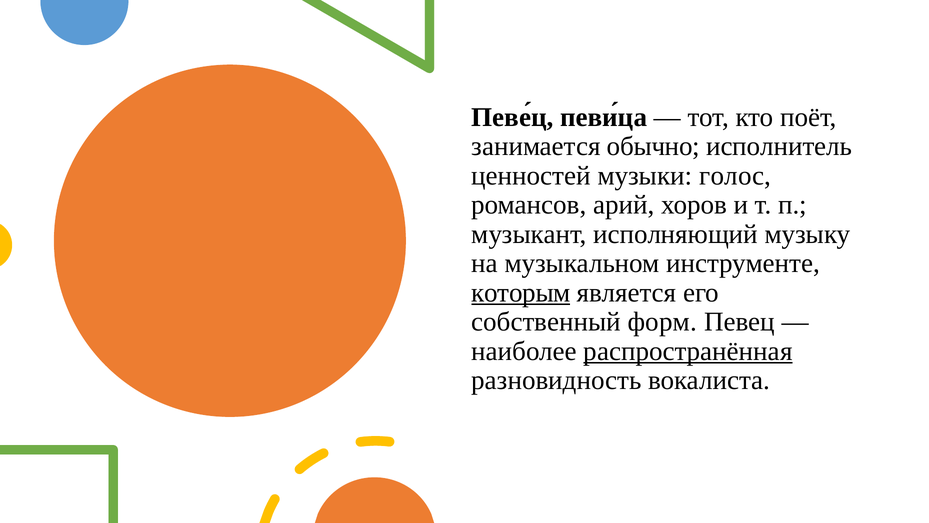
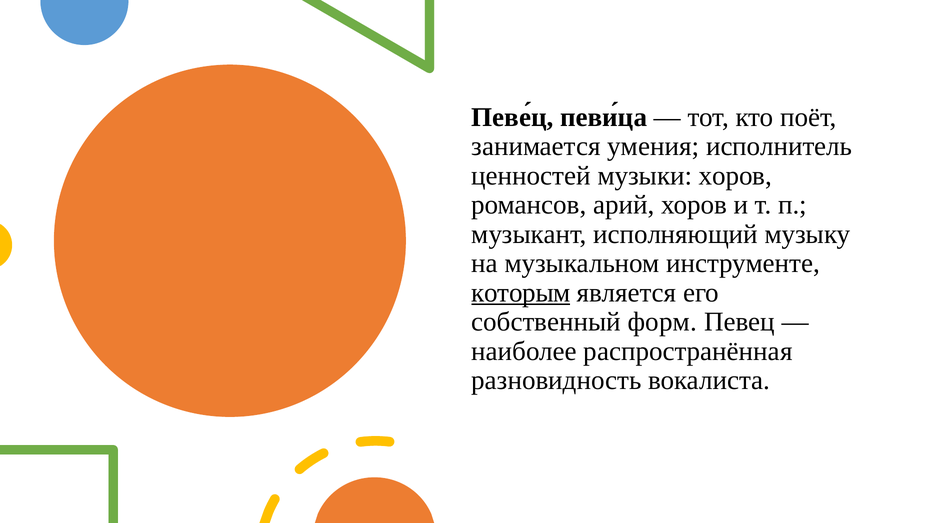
обычно: обычно -> умения
музыки голос: голос -> хоров
распространённая underline: present -> none
